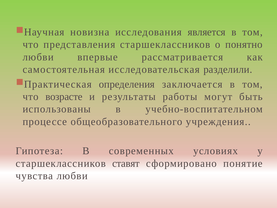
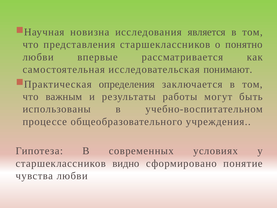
разделили: разделили -> понимают
возрасте: возрасте -> важным
ставят: ставят -> видно
